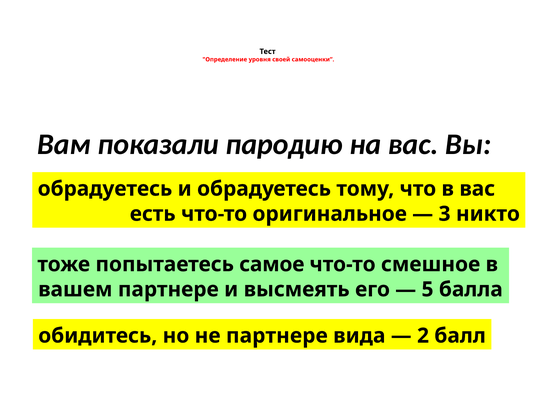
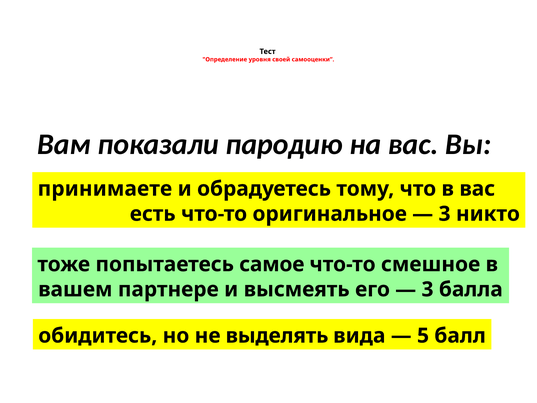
обрадуетесь at (105, 189): обрадуетесь -> принимаете
5 at (428, 289): 5 -> 3
не партнере: партнере -> выделять
2: 2 -> 5
